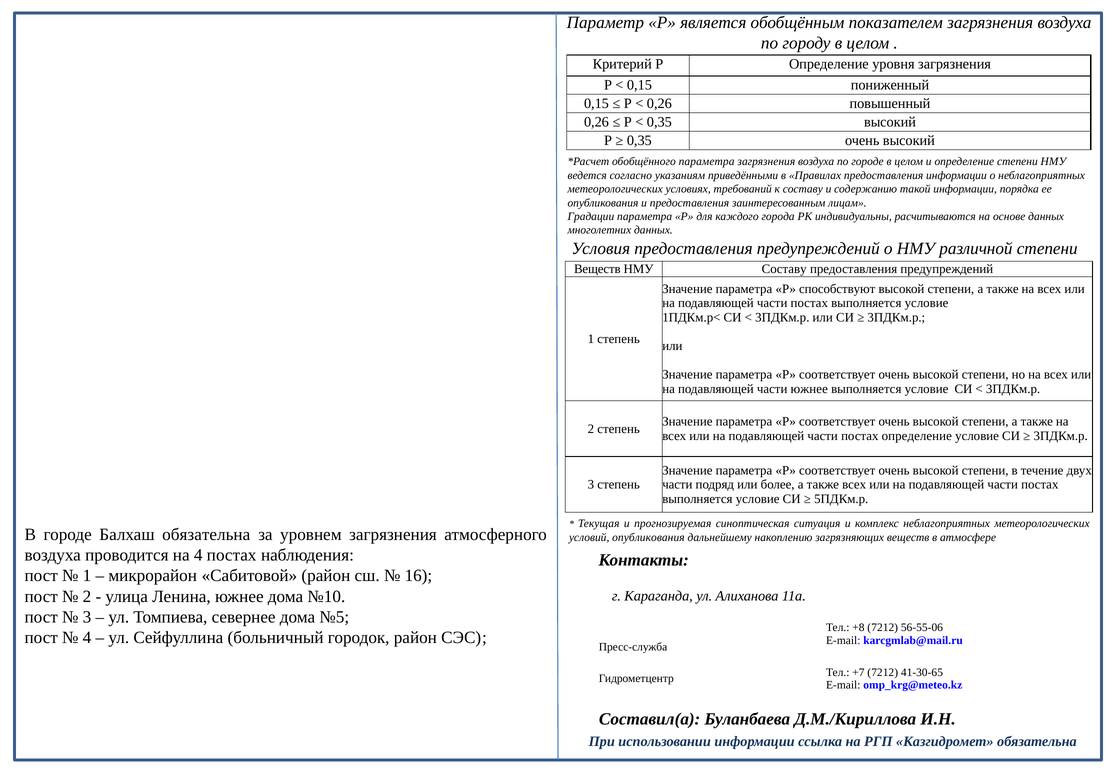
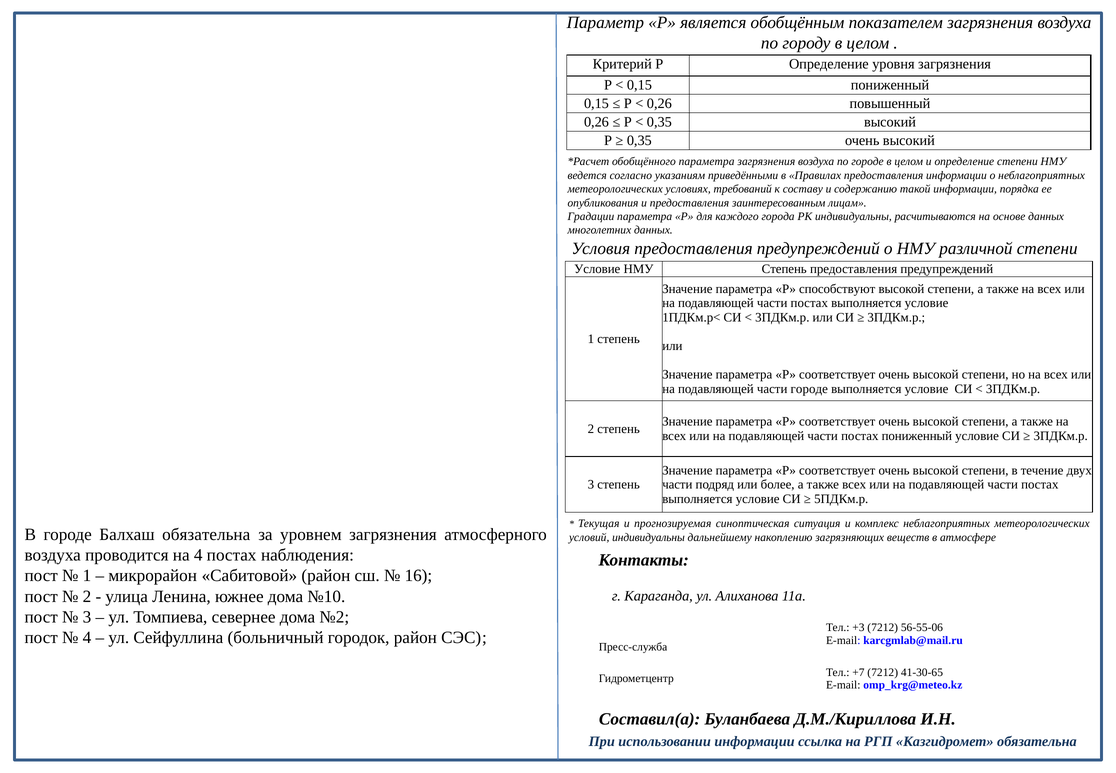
Веществ at (597, 269): Веществ -> Условие
НМУ Составу: Составу -> Степень
части южнее: южнее -> городе
постах определение: определение -> пониженный
условий опубликования: опубликования -> индивидуальны
№5: №5 -> №2
+8: +8 -> +3
